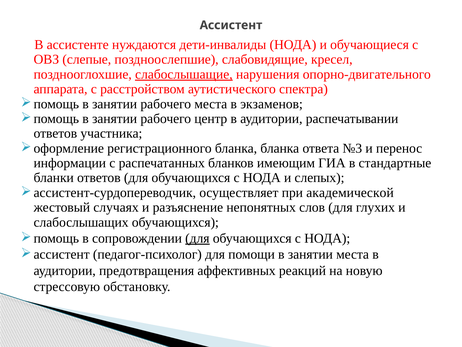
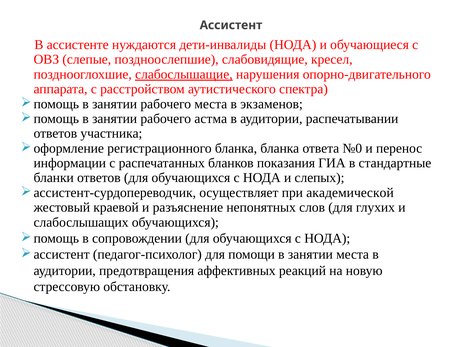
центр: центр -> астма
№3: №3 -> №0
имеющим: имеющим -> показания
случаях: случаях -> краевой
для at (197, 238) underline: present -> none
